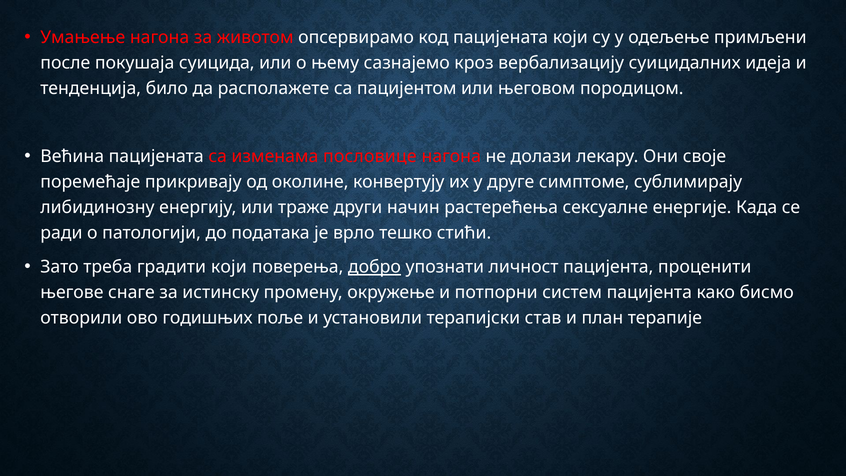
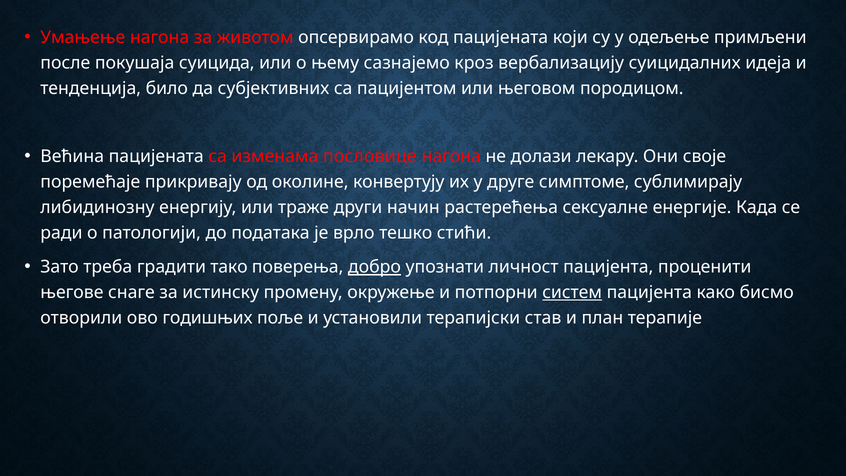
располажете: располажете -> субјективних
градити који: који -> тако
систем underline: none -> present
